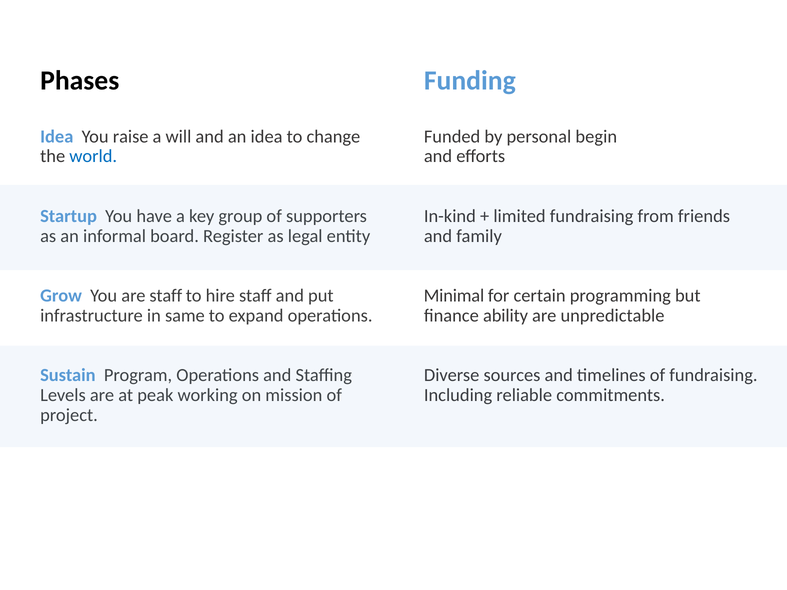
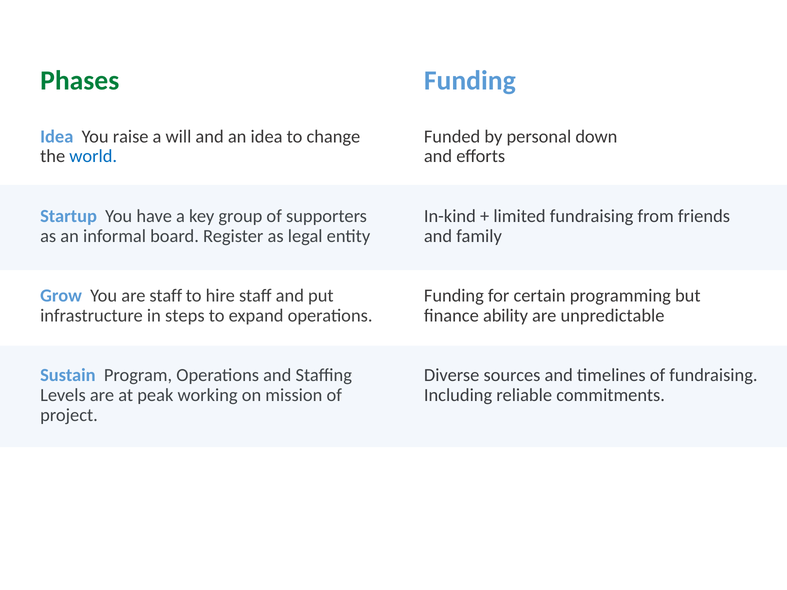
Phases colour: black -> green
begin: begin -> down
Minimal at (454, 296): Minimal -> Funding
same: same -> steps
